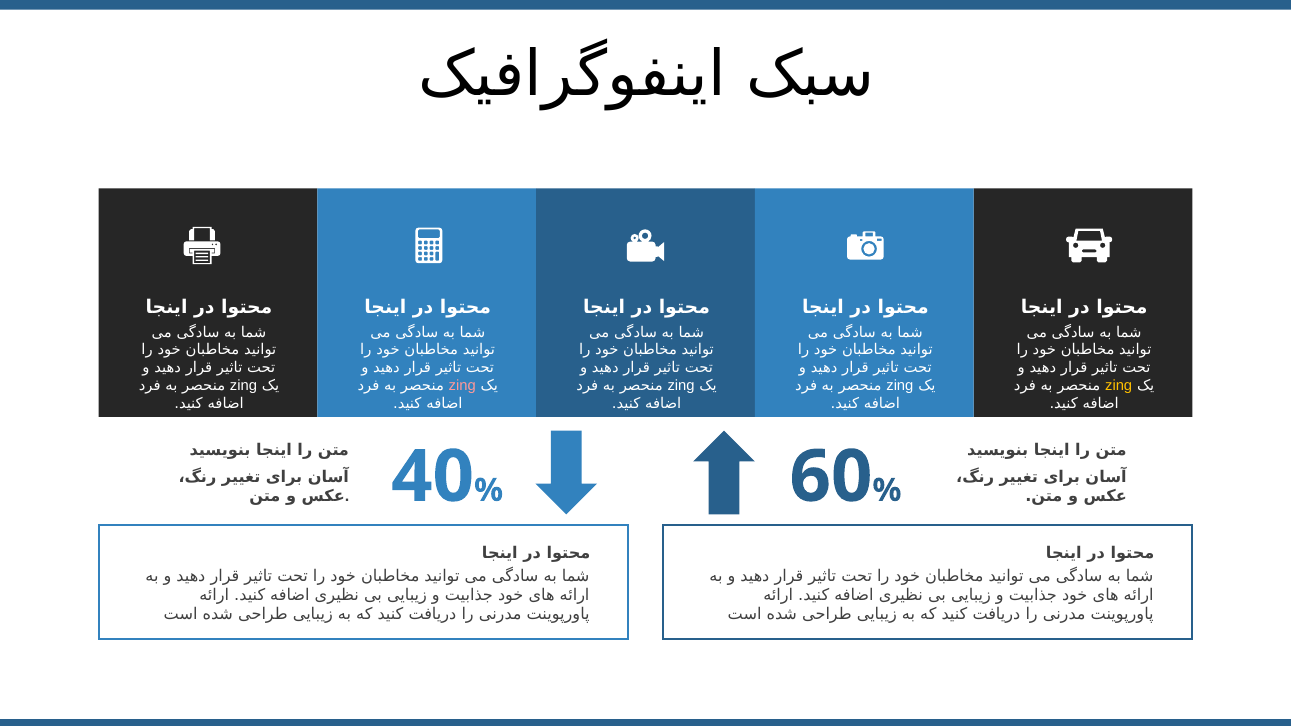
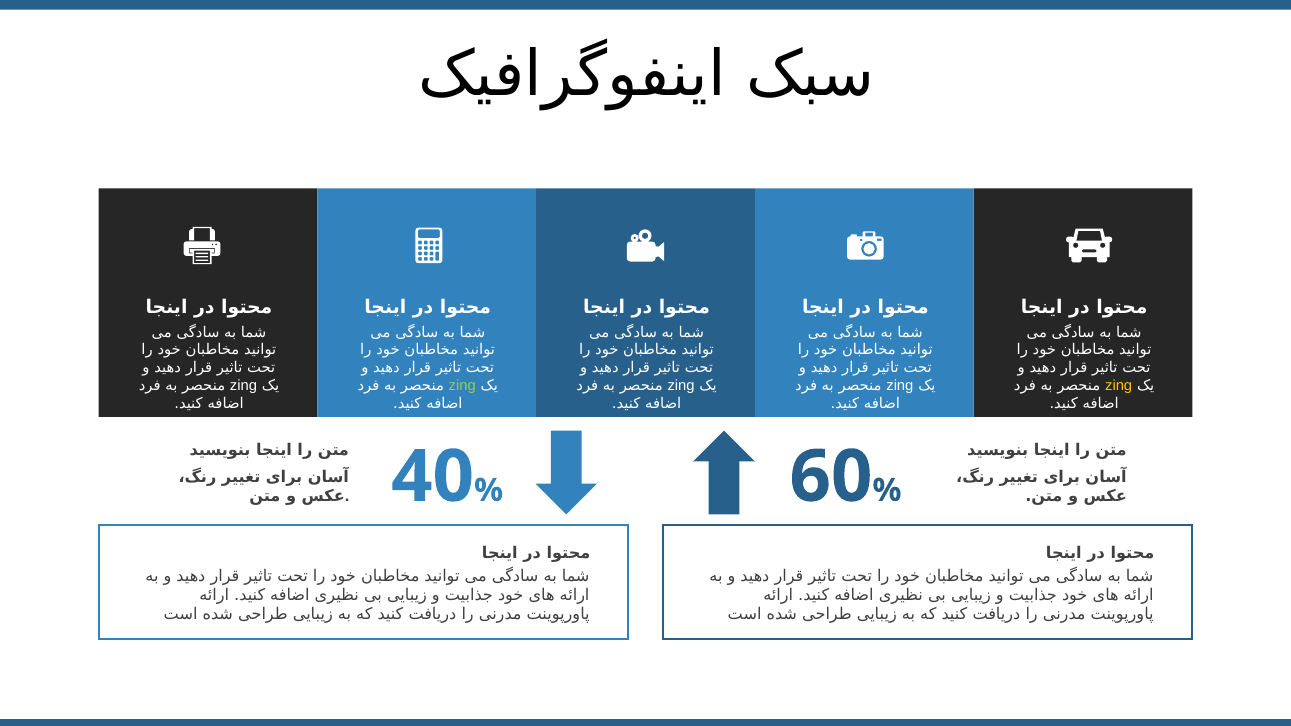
zing at (462, 386) colour: pink -> light green
